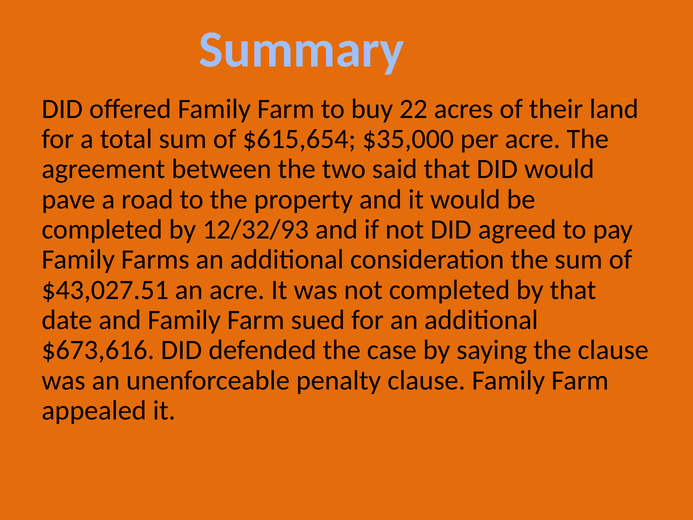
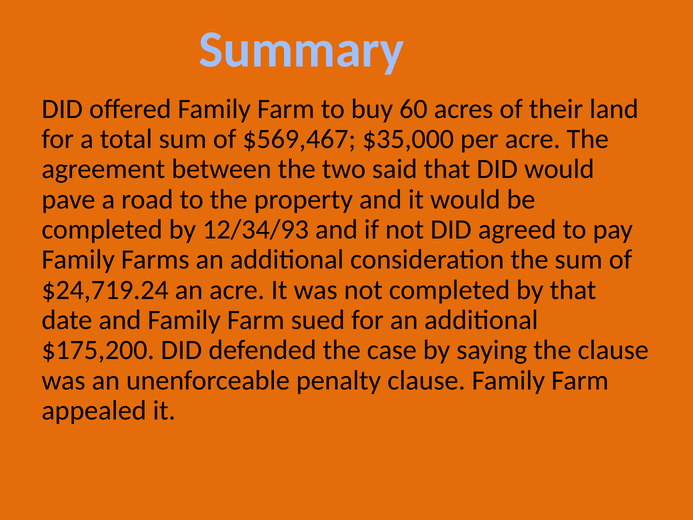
22: 22 -> 60
$615,654: $615,654 -> $569,467
12/32/93: 12/32/93 -> 12/34/93
$43,027.51: $43,027.51 -> $24,719.24
$673,616: $673,616 -> $175,200
